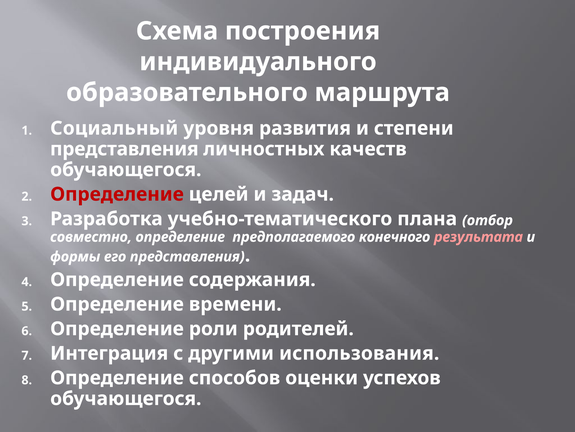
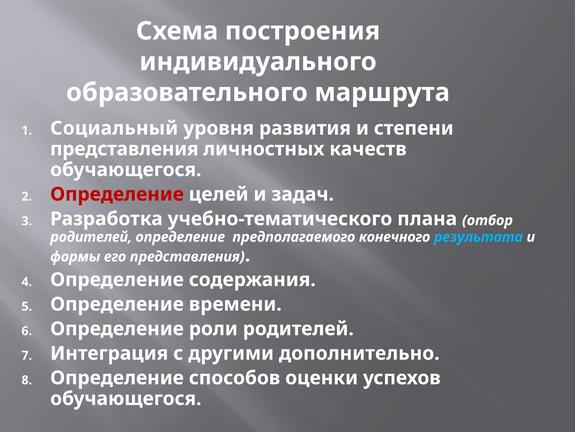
совместно at (91, 237): совместно -> родителей
результата colour: pink -> light blue
использования: использования -> дополнительно
